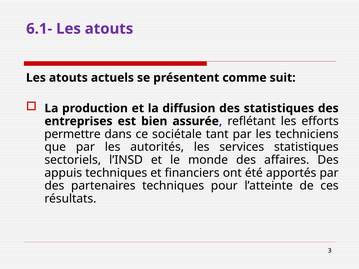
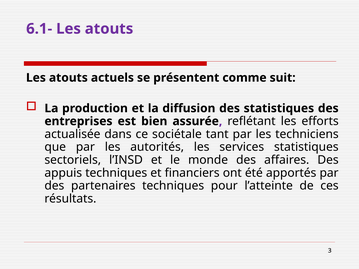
permettre: permettre -> actualisée
